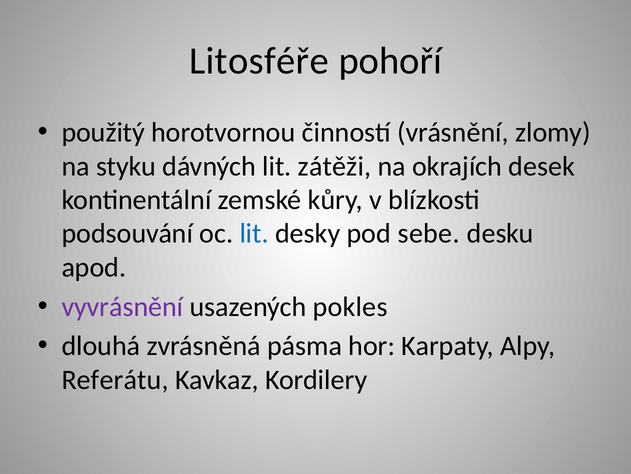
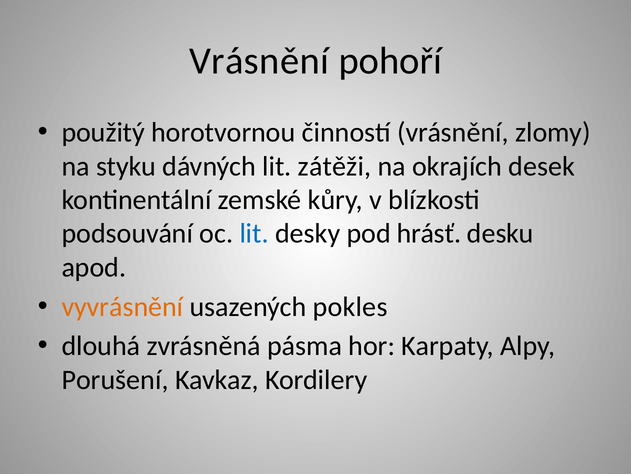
Litosféře at (259, 61): Litosféře -> Vrásnění
sebe: sebe -> hrásť
vyvrásnění colour: purple -> orange
Referátu: Referátu -> Porušení
